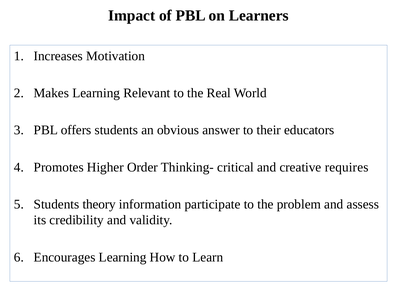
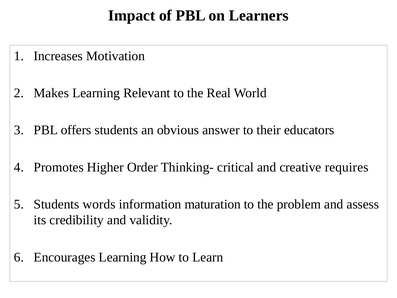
theory: theory -> words
participate: participate -> maturation
